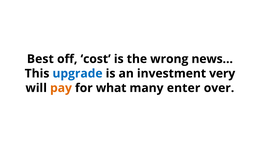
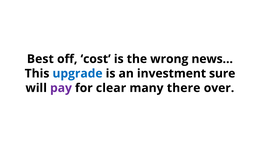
very: very -> sure
pay colour: orange -> purple
what: what -> clear
enter: enter -> there
